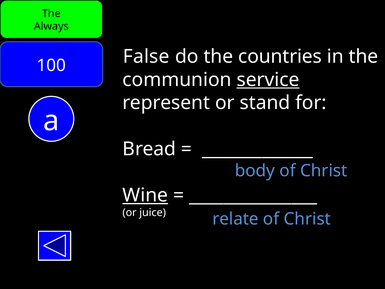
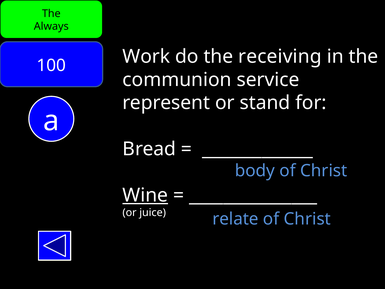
False: False -> Work
countries: countries -> receiving
service underline: present -> none
